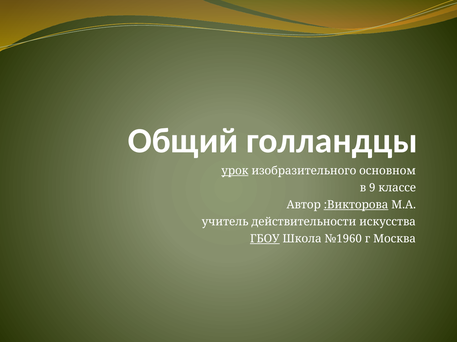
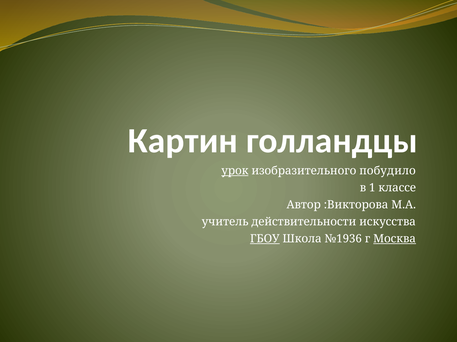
Общий: Общий -> Картин
основном: основном -> побудило
9: 9 -> 1
:Викторова underline: present -> none
№1960: №1960 -> №1936
Москва underline: none -> present
